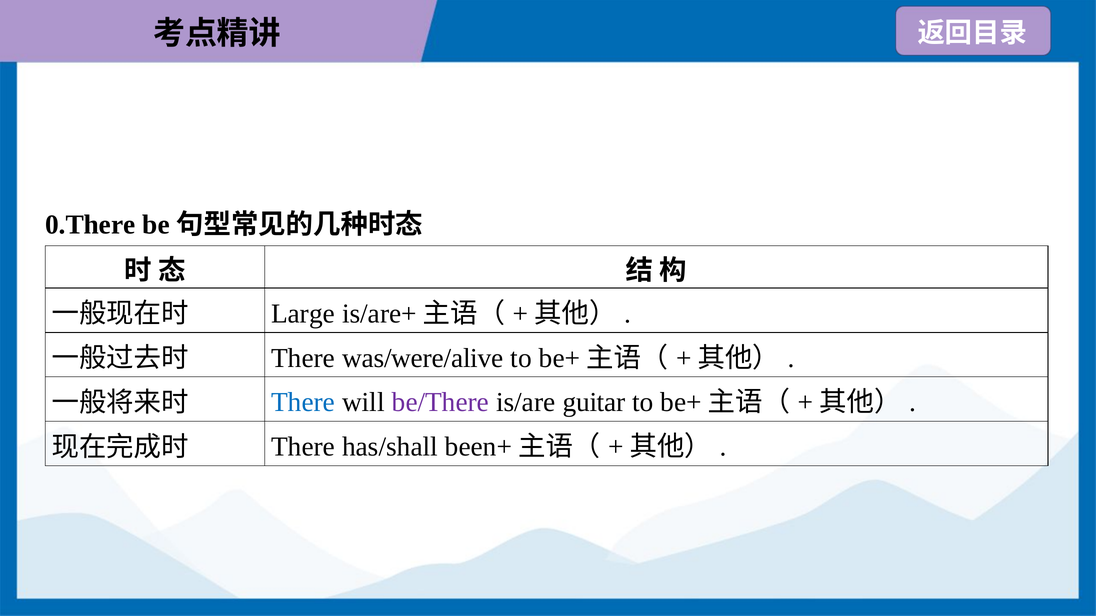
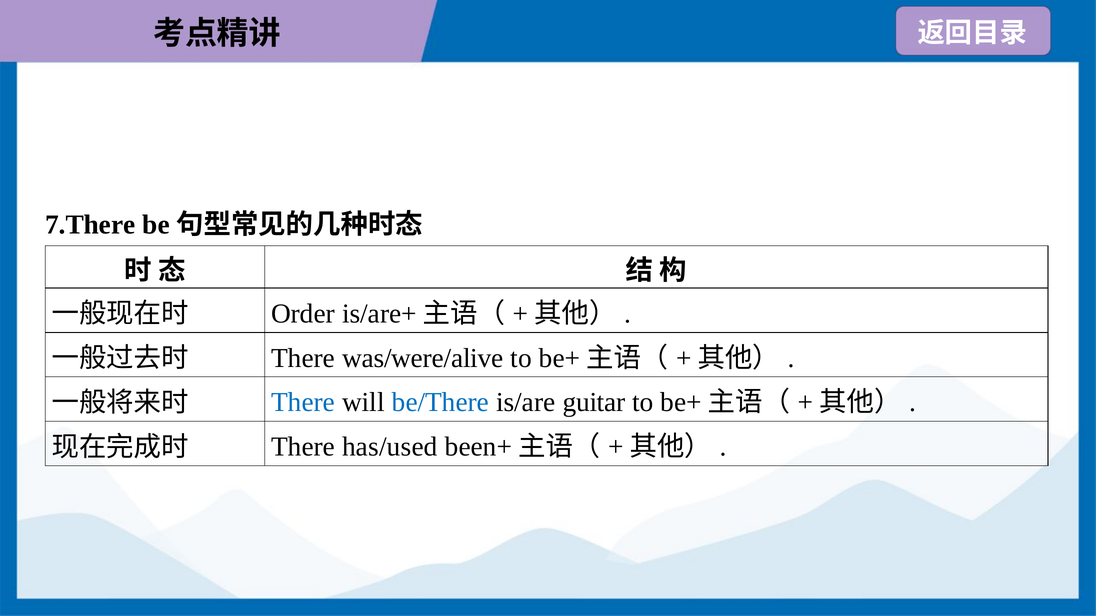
0.There: 0.There -> 7.There
Large: Large -> Order
be/There colour: purple -> blue
has/shall: has/shall -> has/used
